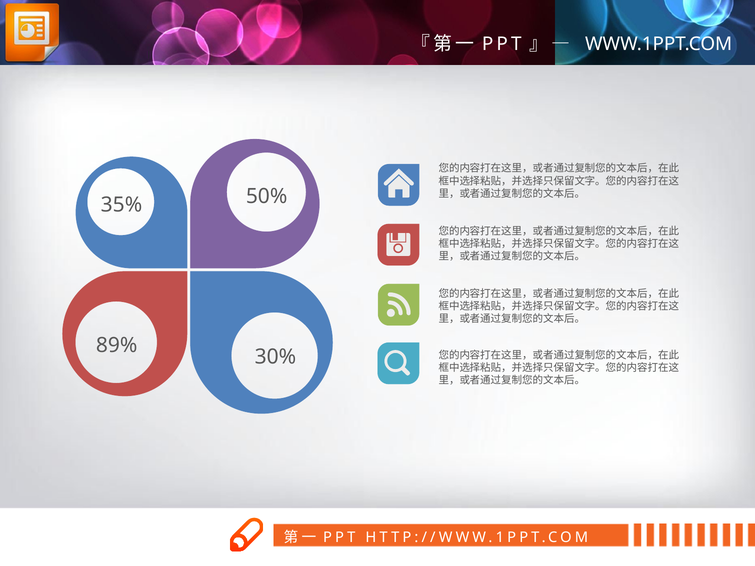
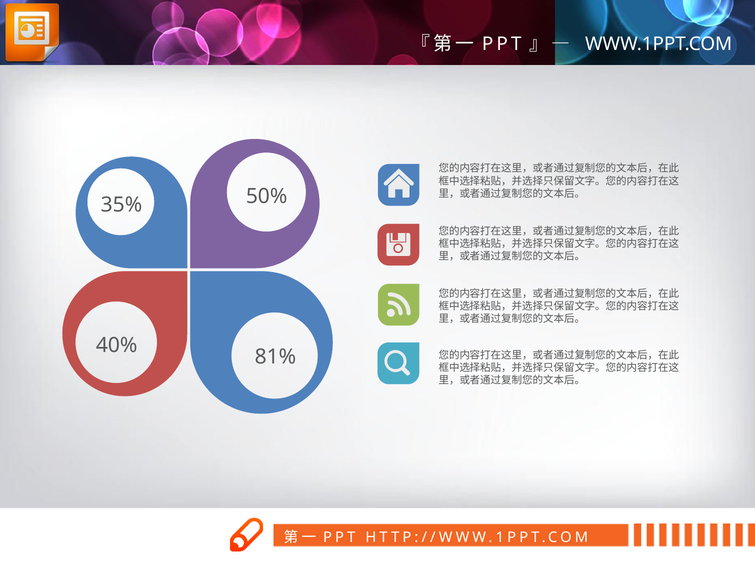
89%: 89% -> 40%
30%: 30% -> 81%
